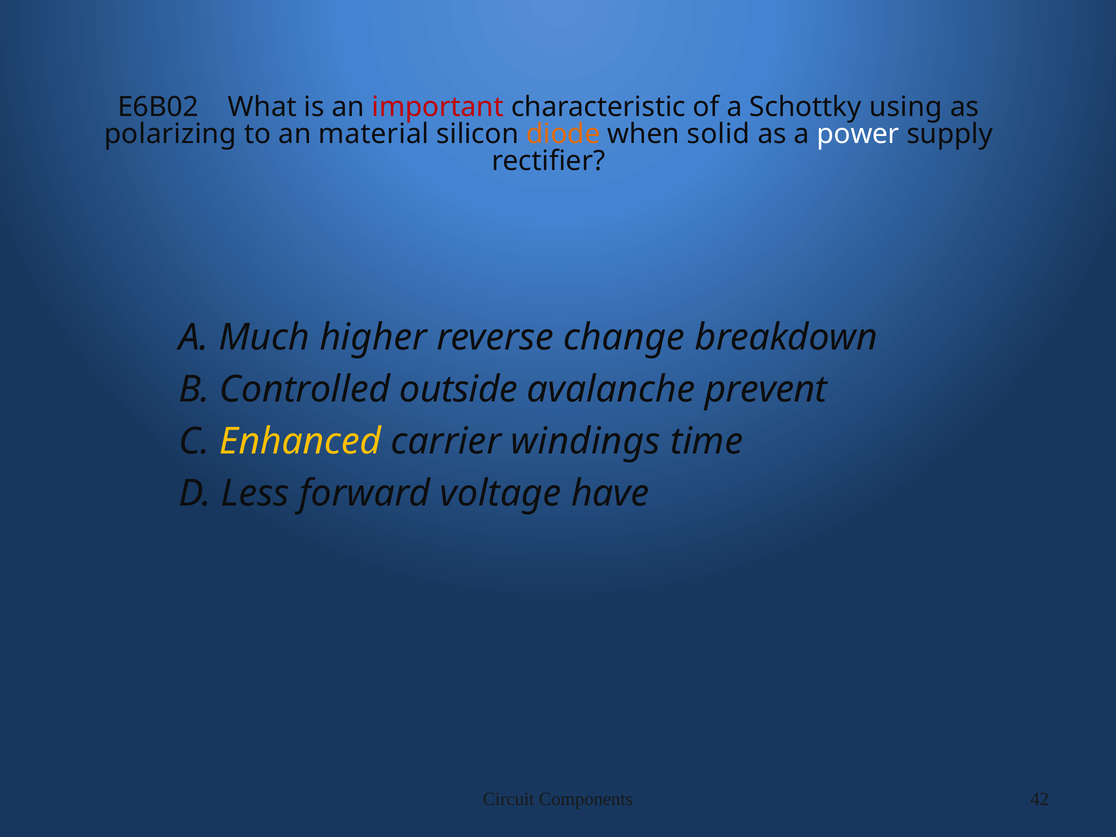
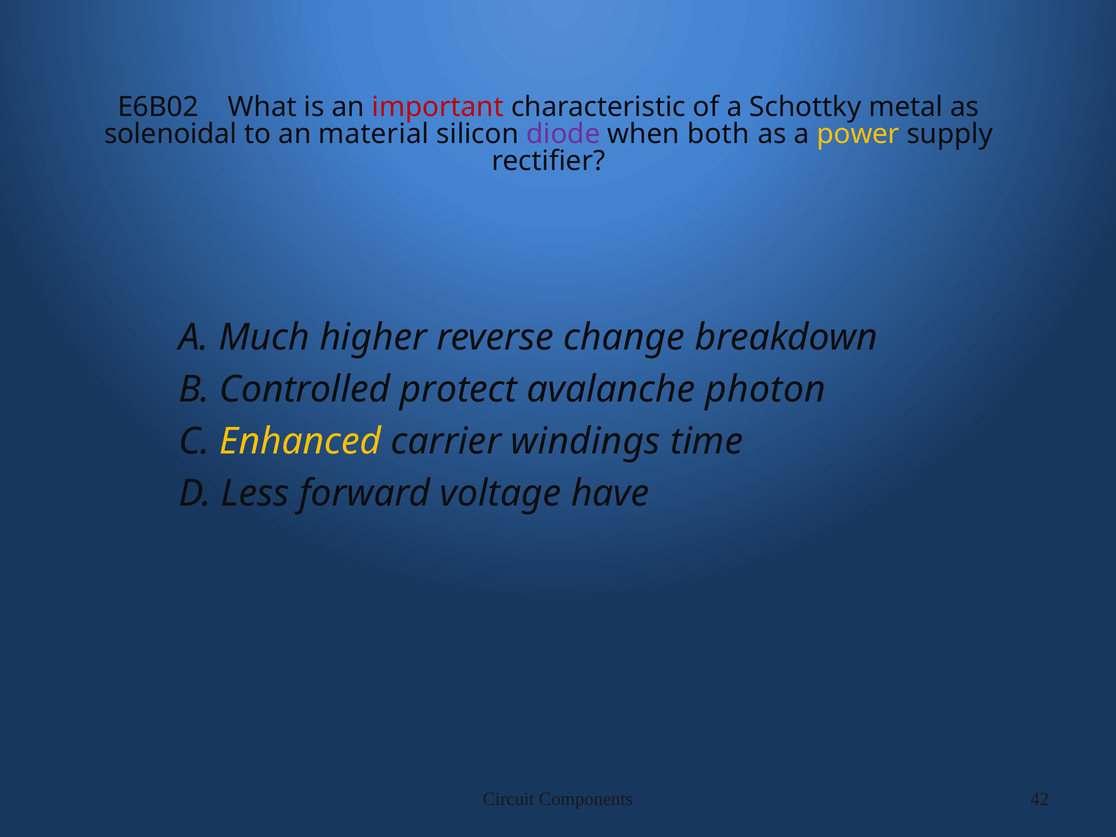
using: using -> metal
polarizing: polarizing -> solenoidal
diode colour: orange -> purple
solid: solid -> both
power colour: white -> yellow
outside: outside -> protect
prevent: prevent -> photon
